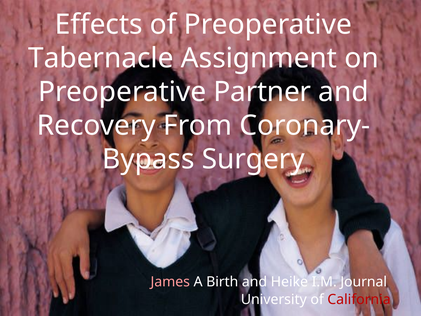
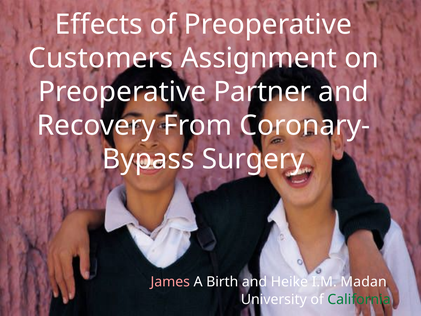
Tabernacle: Tabernacle -> Customers
Journal: Journal -> Madan
California colour: red -> green
